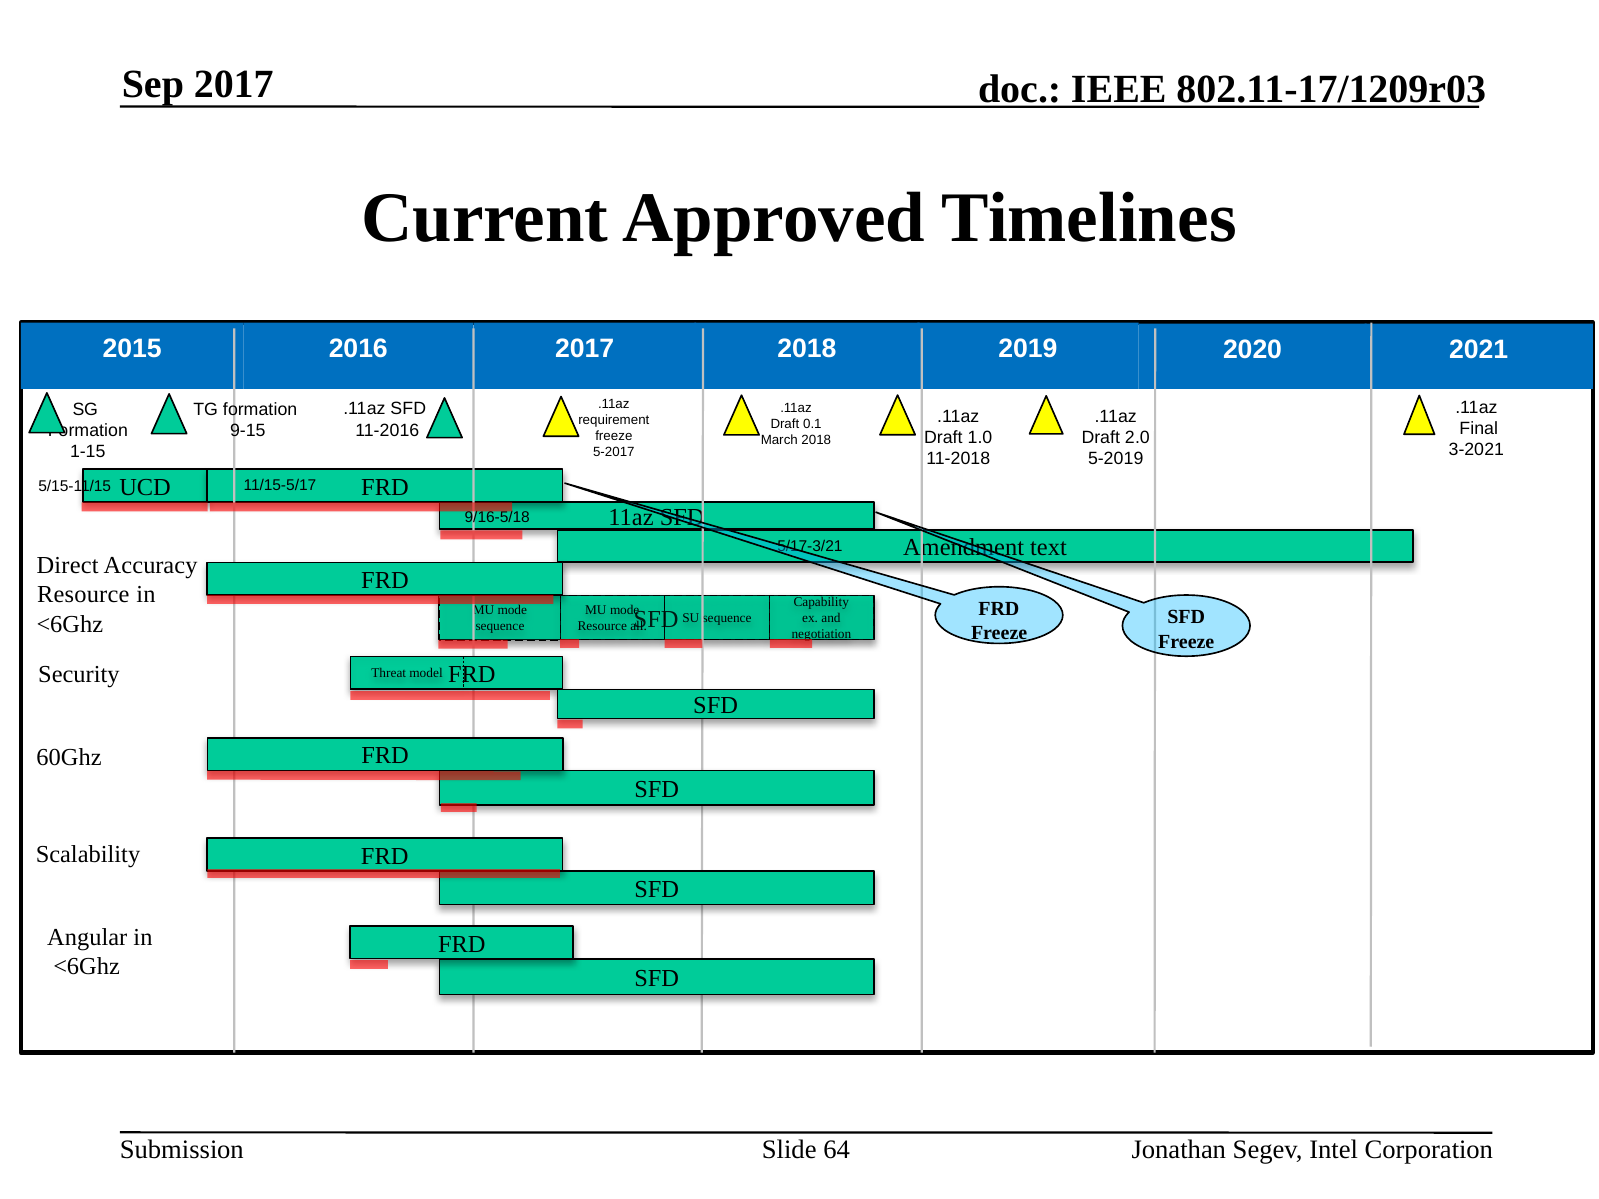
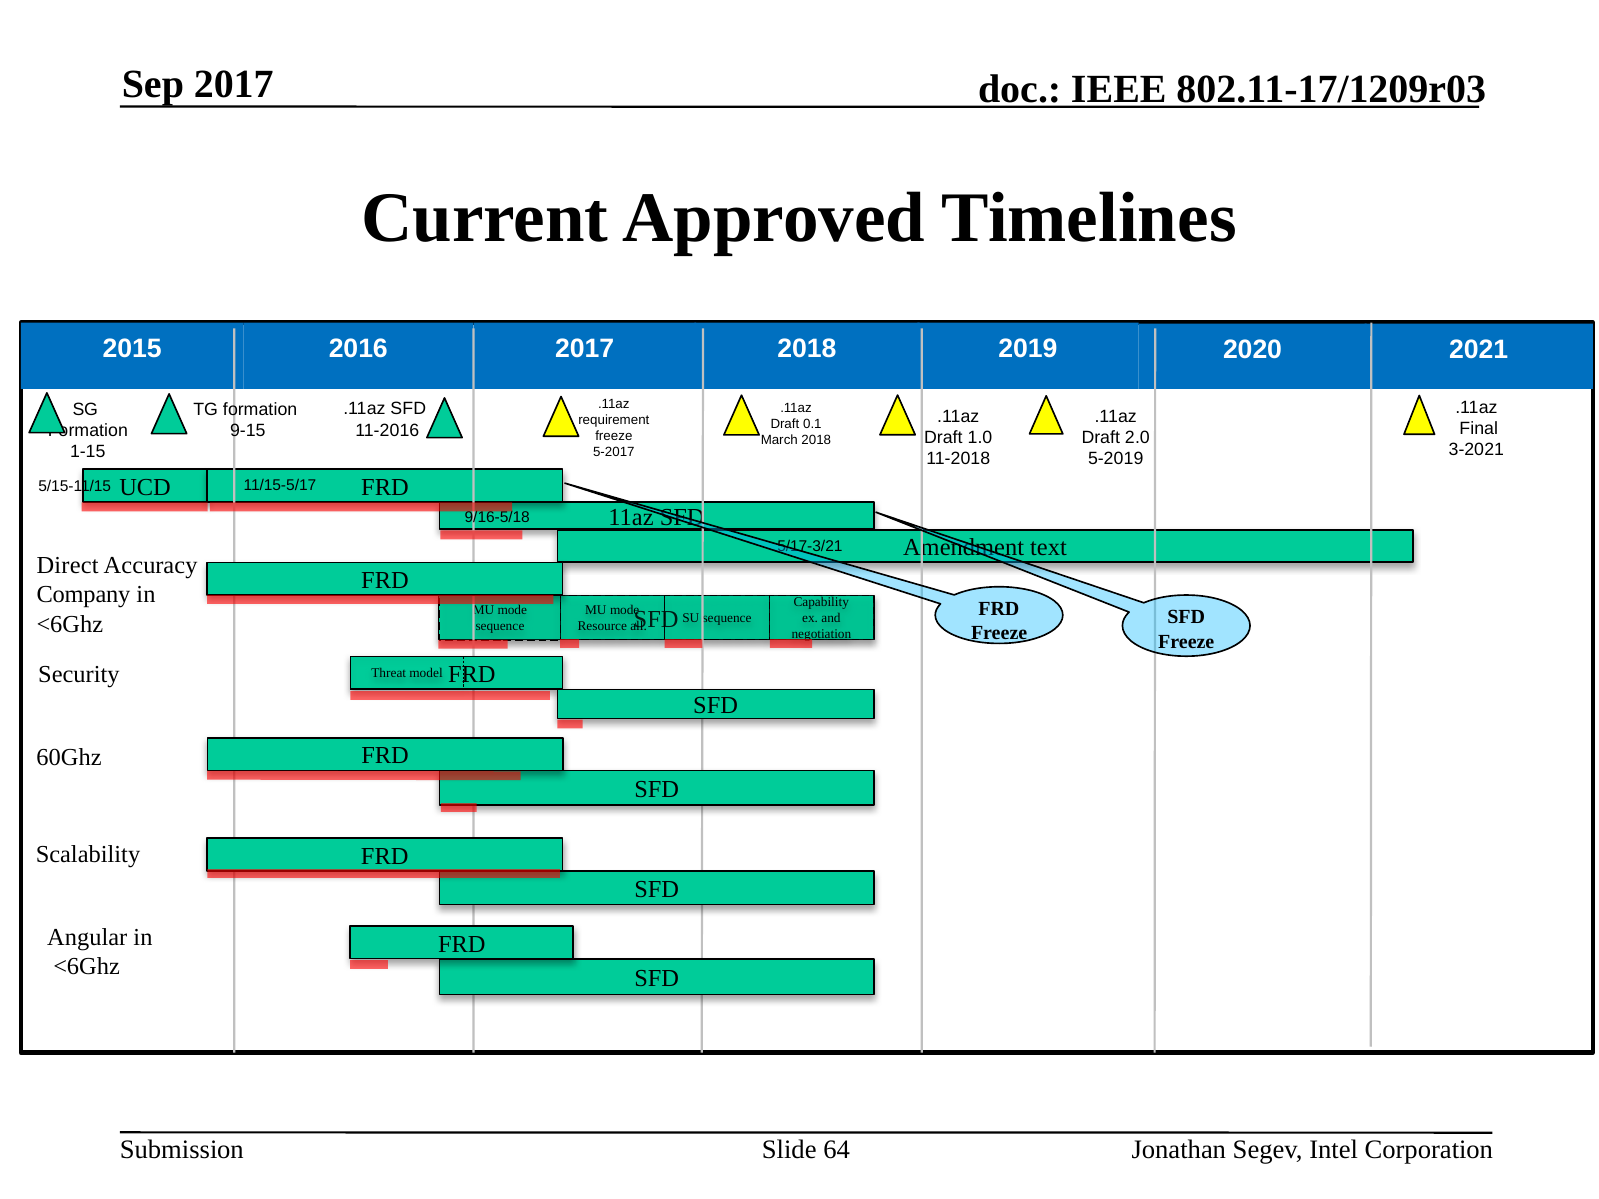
Resource at (83, 595): Resource -> Company
